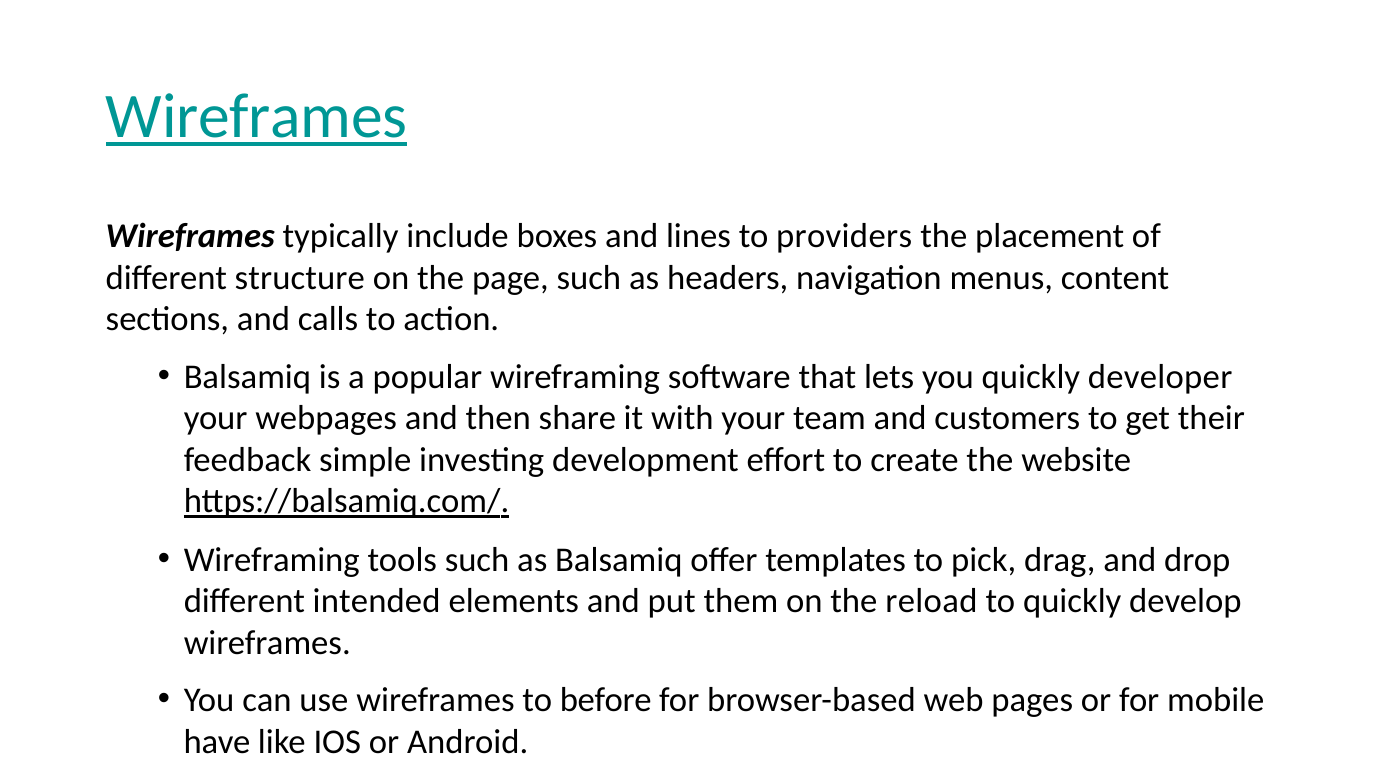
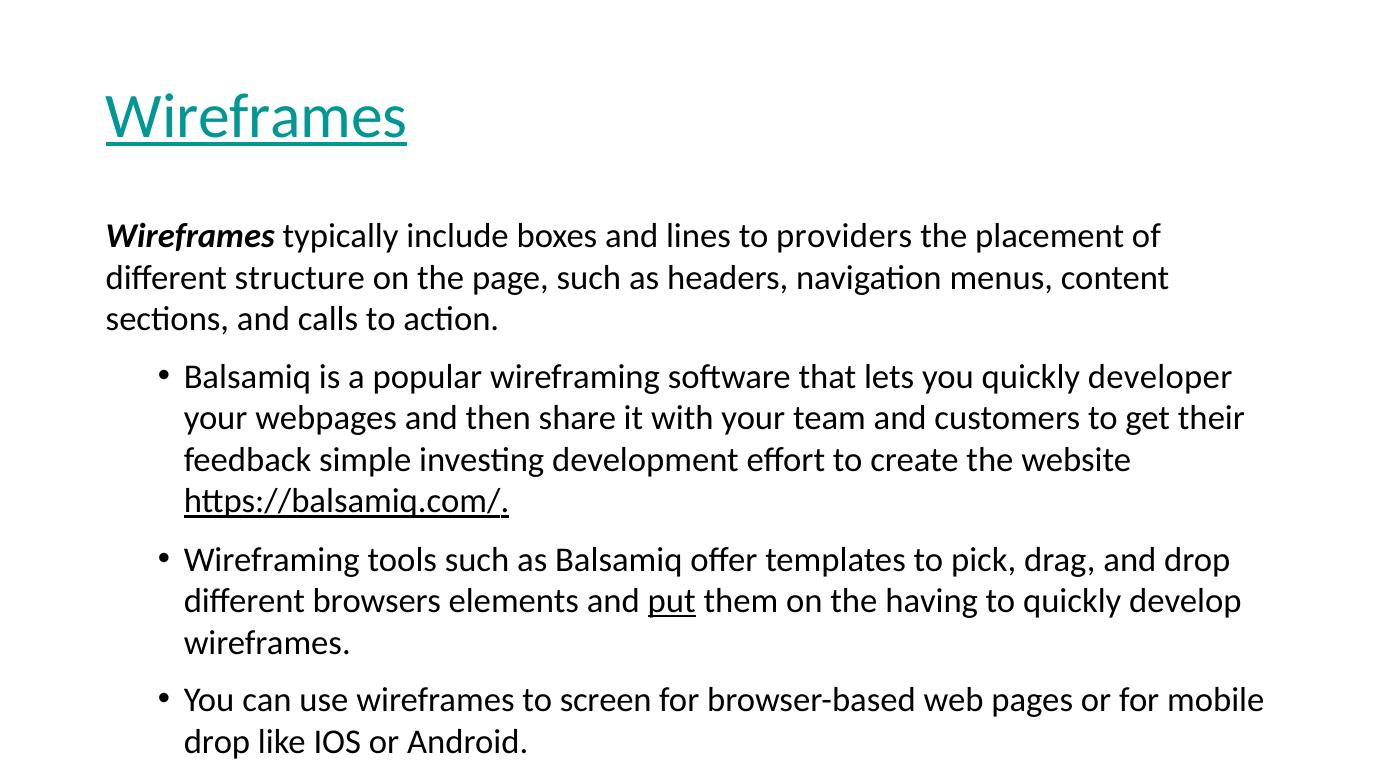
intended: intended -> browsers
put underline: none -> present
reload: reload -> having
before: before -> screen
have at (217, 742): have -> drop
